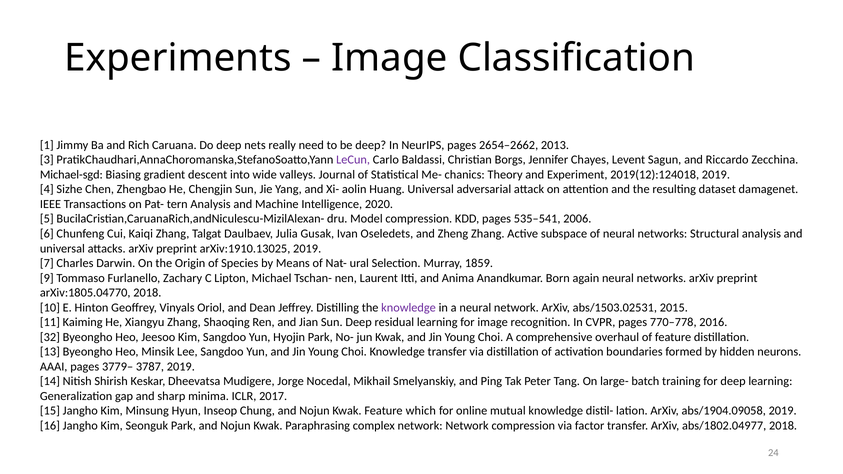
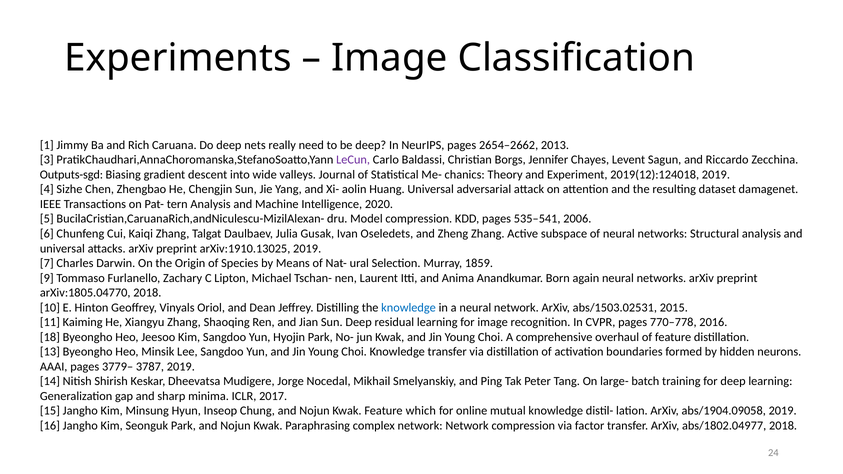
Michael-sgd: Michael-sgd -> Outputs-sgd
knowledge at (409, 308) colour: purple -> blue
32: 32 -> 18
